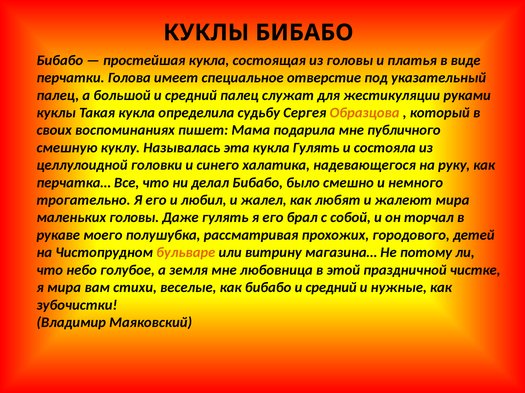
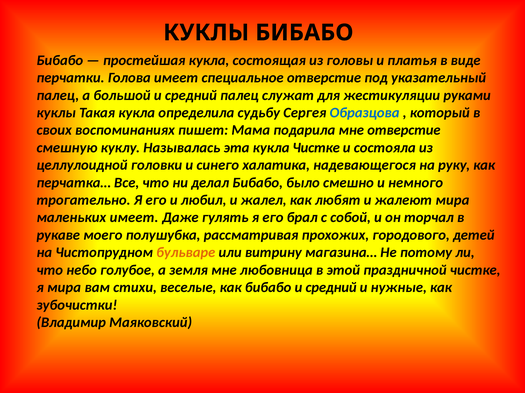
Образцова colour: orange -> blue
мне публичного: публичного -> отверстие
кукла Гулять: Гулять -> Чистке
маленьких головы: головы -> имеет
